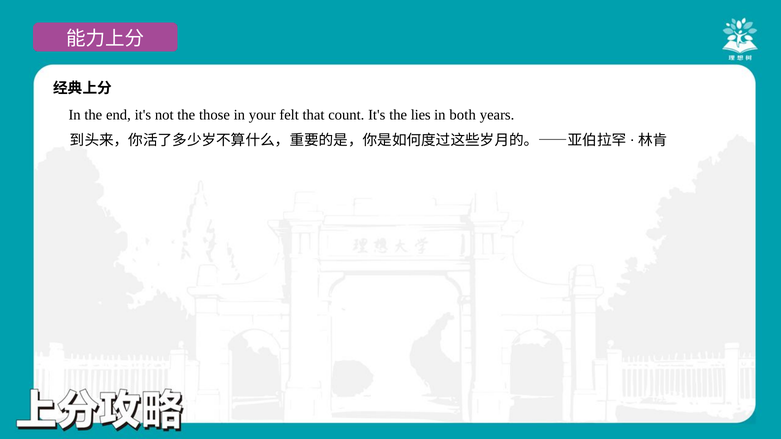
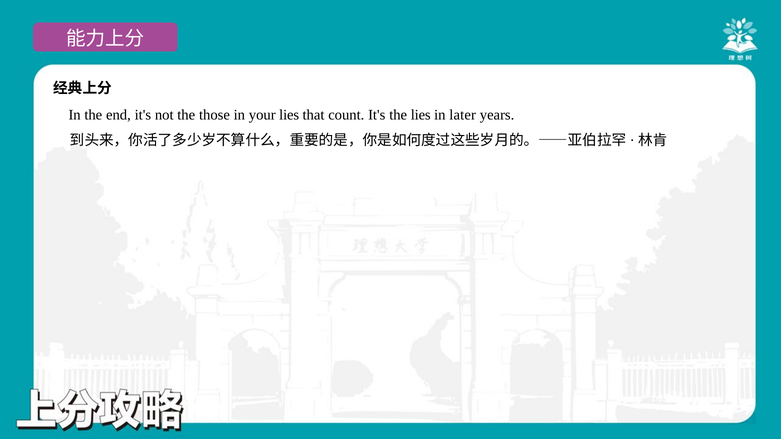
your felt: felt -> lies
both: both -> later
